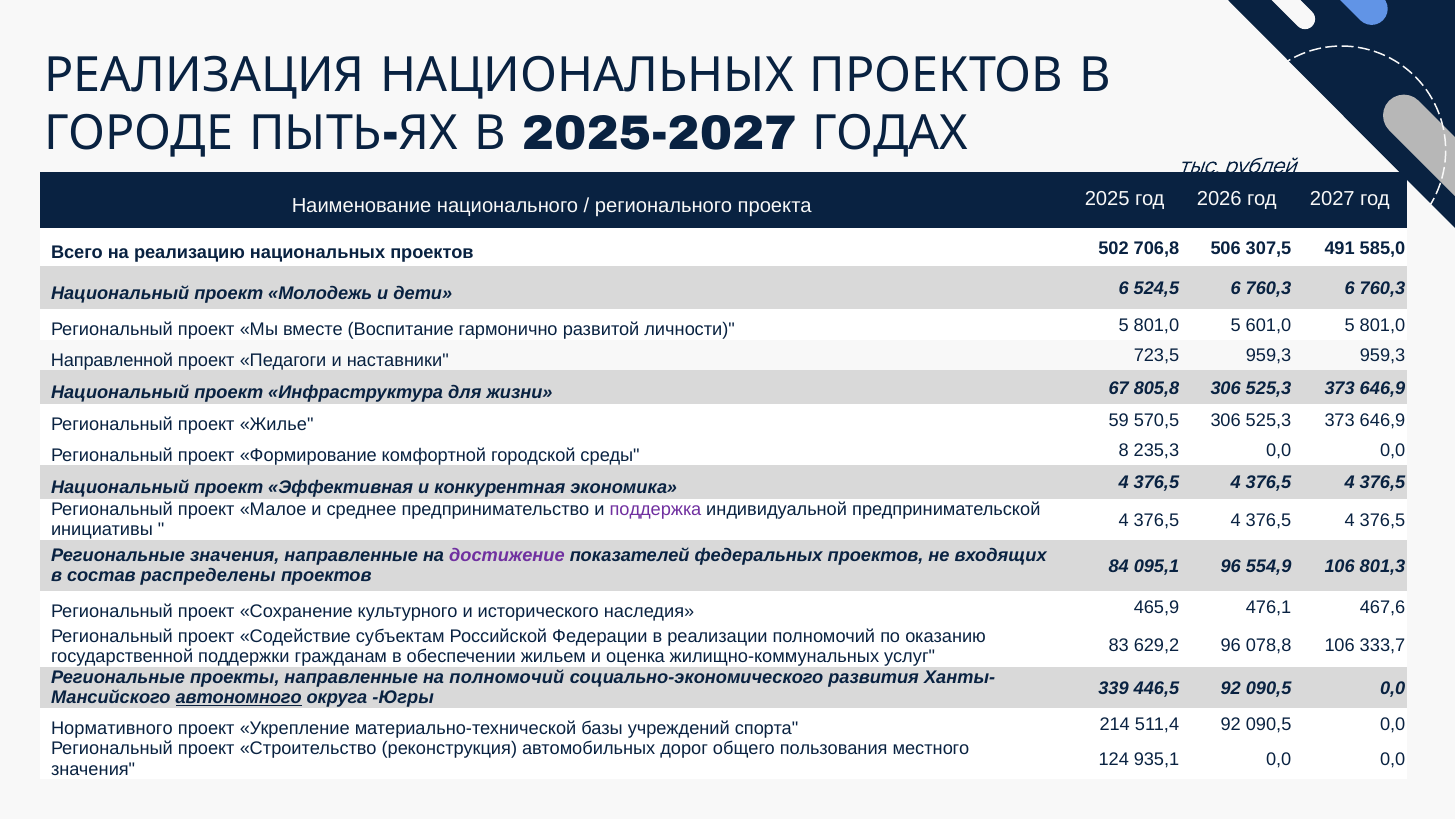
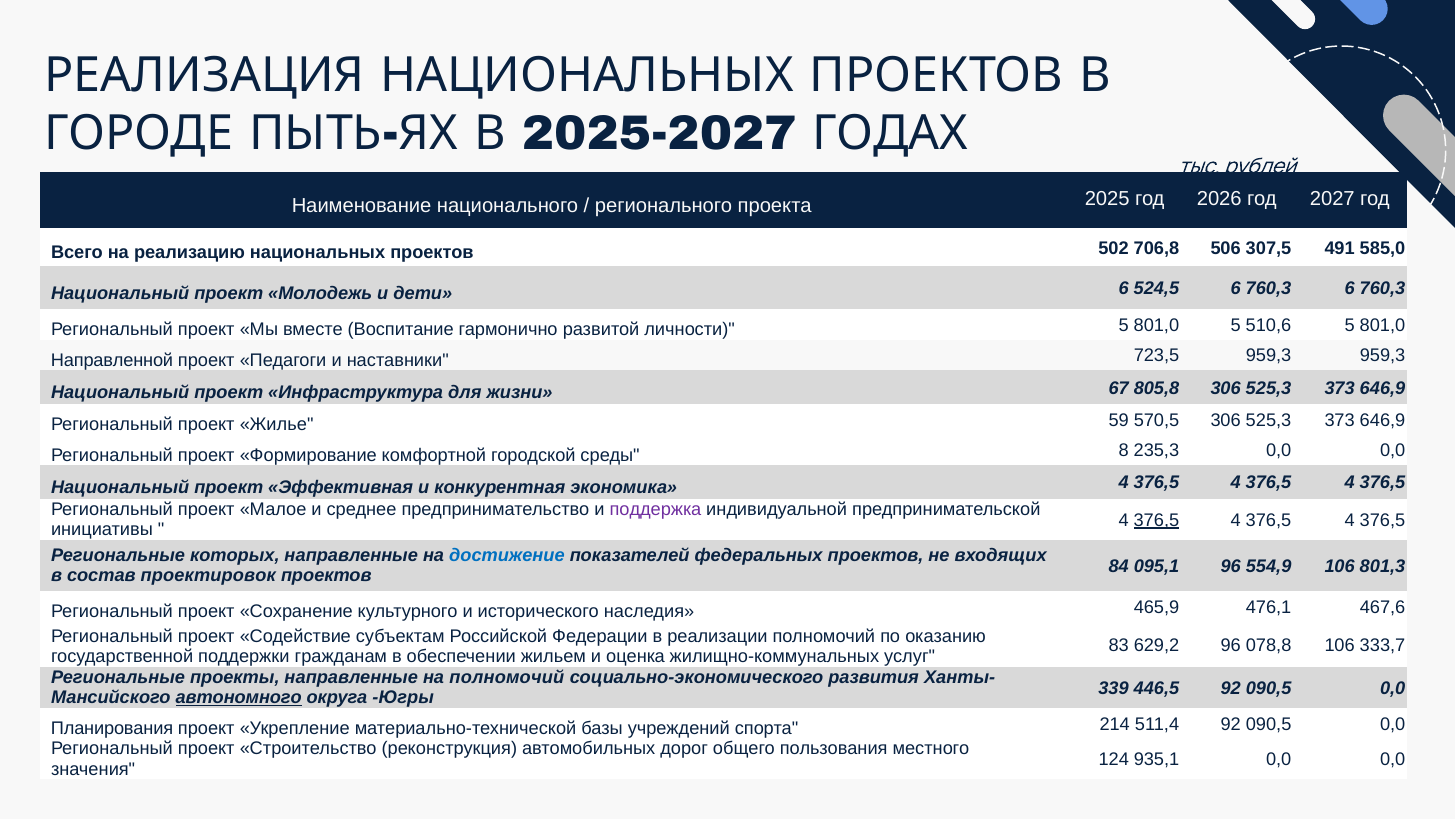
601,0: 601,0 -> 510,6
376,5 at (1156, 520) underline: none -> present
Региональные значения: значения -> которых
достижение colour: purple -> blue
распределены: распределены -> проектировок
Нормативного: Нормативного -> Планирования
